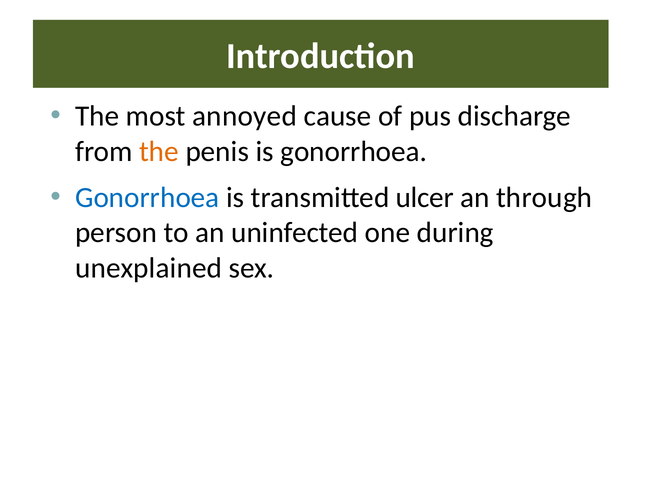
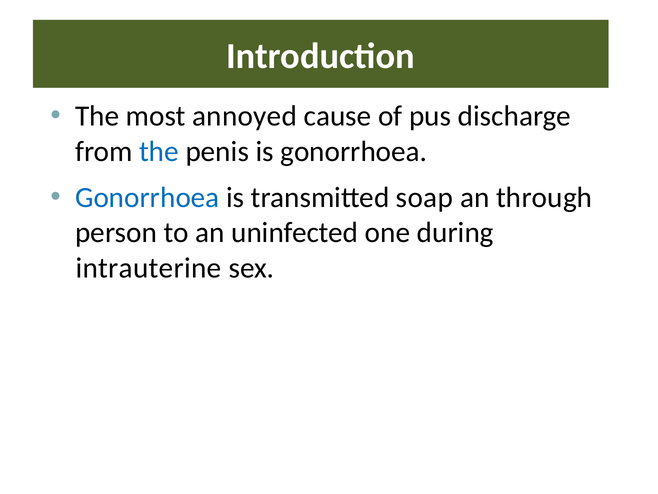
the at (159, 151) colour: orange -> blue
ulcer: ulcer -> soap
unexplained: unexplained -> intrauterine
